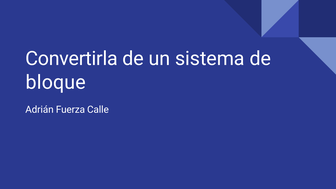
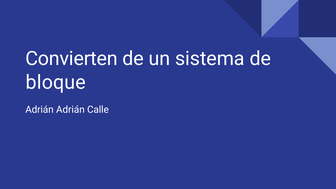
Convertirla: Convertirla -> Convierten
Adrián Fuerza: Fuerza -> Adrián
